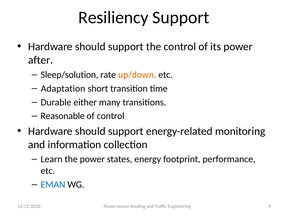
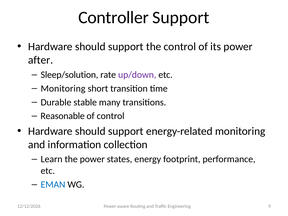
Resiliency: Resiliency -> Controller
up/down colour: orange -> purple
Adaptation at (63, 88): Adaptation -> Monitoring
either: either -> stable
